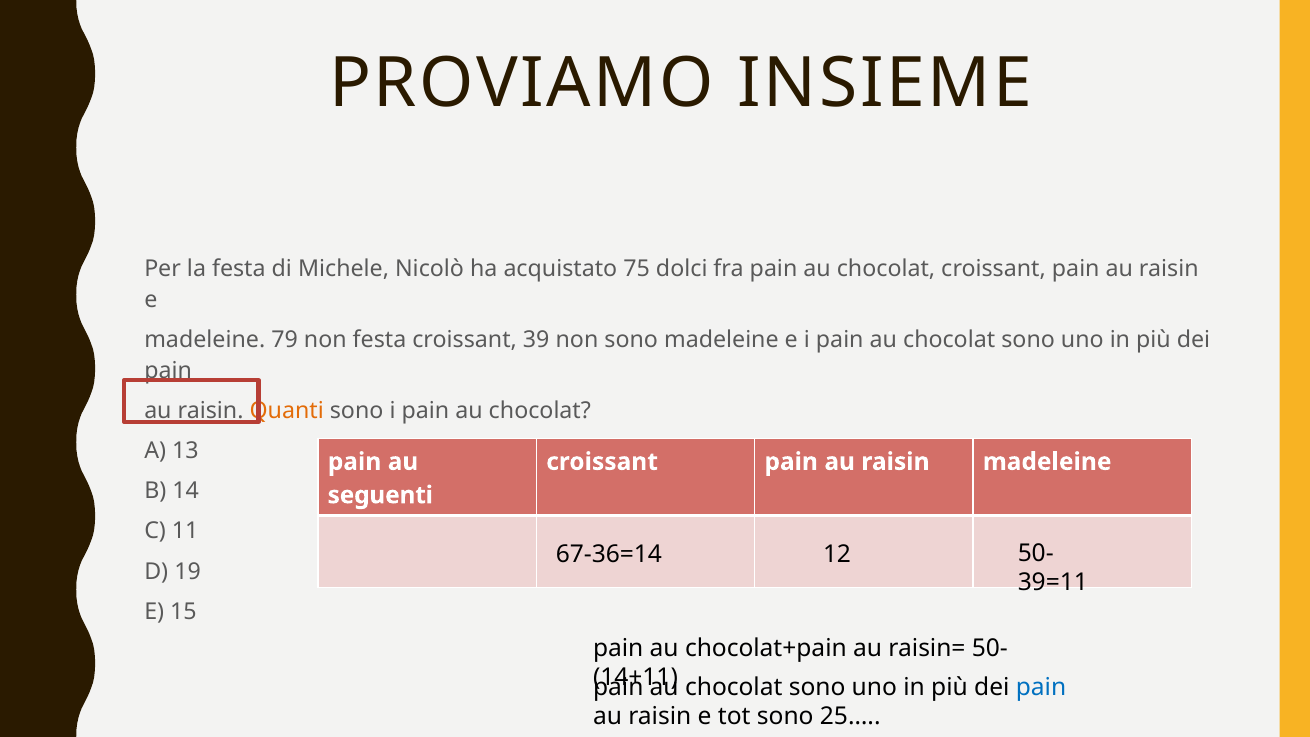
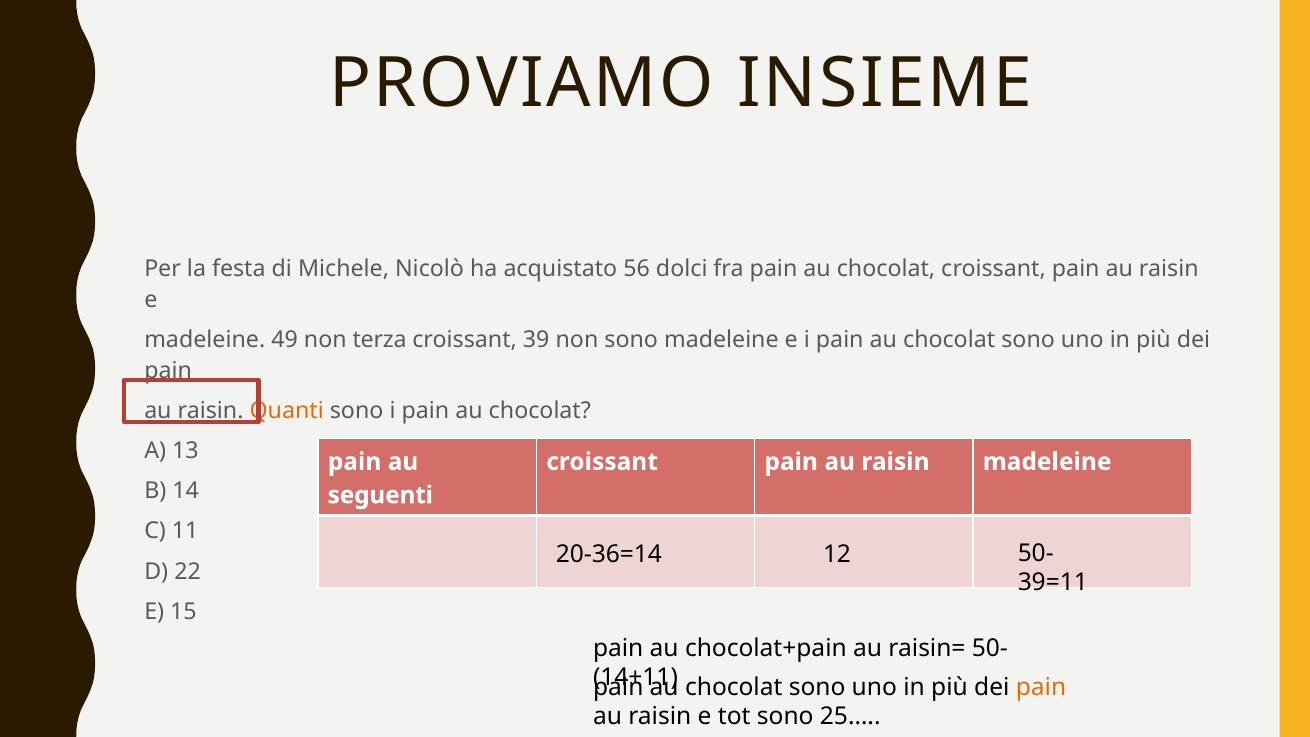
75: 75 -> 56
79: 79 -> 49
non festa: festa -> terza
67-36=14: 67-36=14 -> 20-36=14
19: 19 -> 22
pain at (1041, 687) colour: blue -> orange
